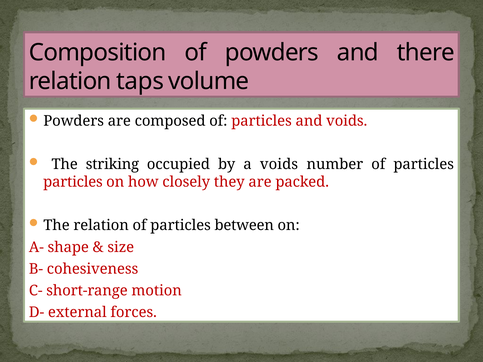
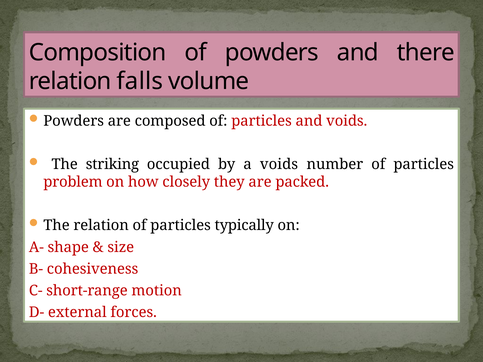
taps: taps -> falls
particles at (73, 182): particles -> problem
between: between -> typically
